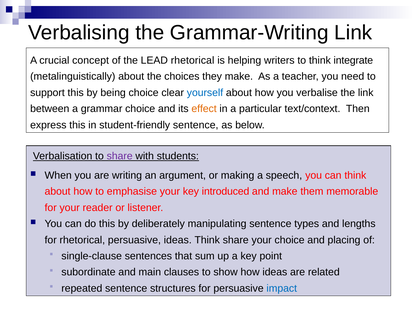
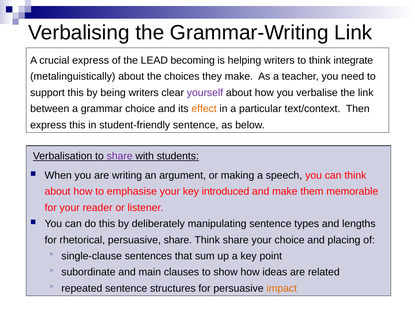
crucial concept: concept -> express
LEAD rhetorical: rhetorical -> becoming
being choice: choice -> writers
yourself colour: blue -> purple
persuasive ideas: ideas -> share
impact colour: blue -> orange
